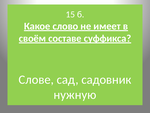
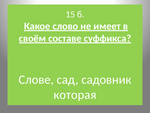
нужную: нужную -> которая
